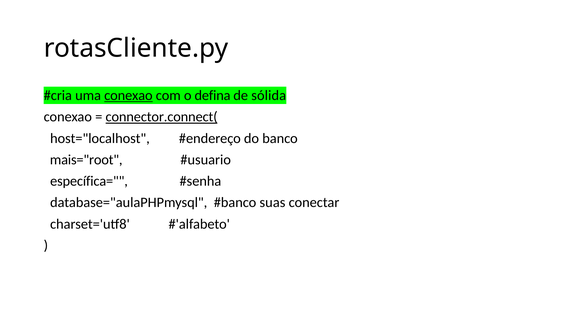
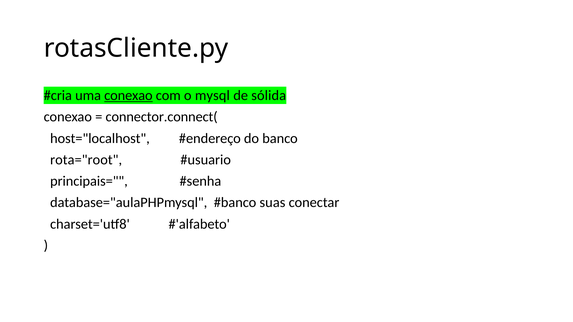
defina: defina -> mysql
connector.connect( underline: present -> none
mais="root: mais="root -> rota="root
específica=: específica= -> principais=
